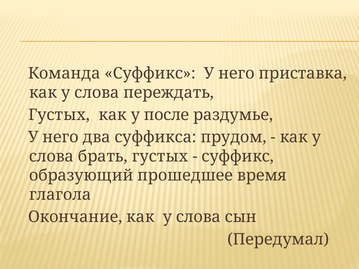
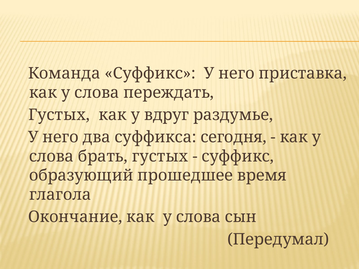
после: после -> вдруг
прудом: прудом -> сегодня
